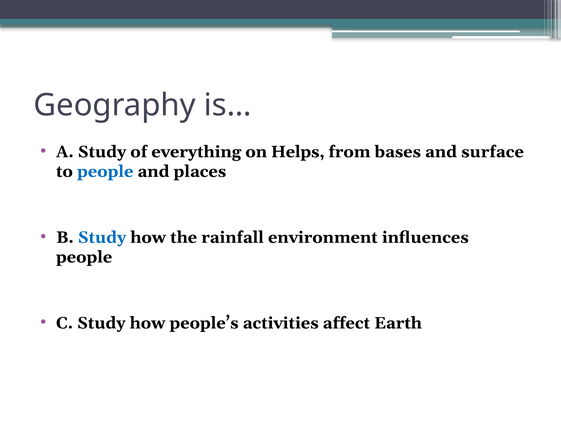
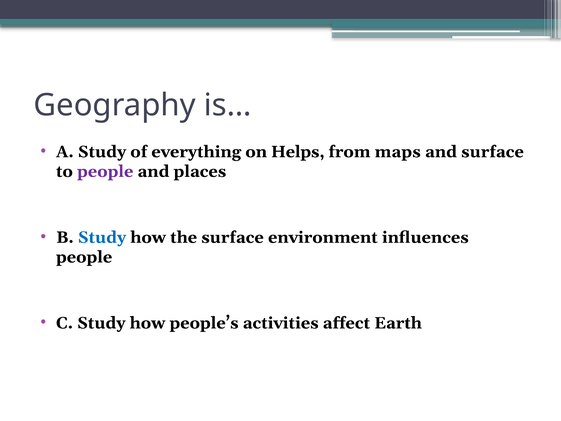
bases: bases -> maps
people at (105, 171) colour: blue -> purple
the rainfall: rainfall -> surface
